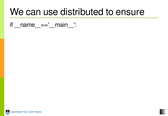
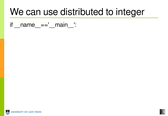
ensure: ensure -> integer
